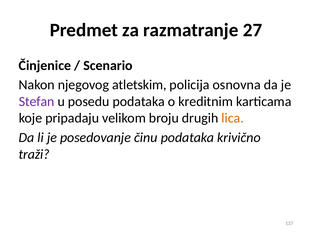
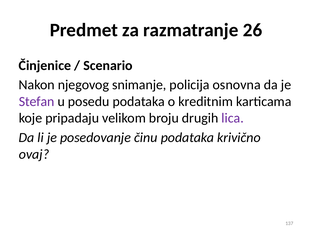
27: 27 -> 26
atletskim: atletskim -> snimanje
lica colour: orange -> purple
traži: traži -> ovaj
